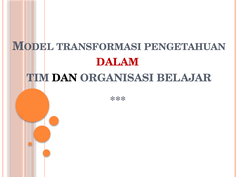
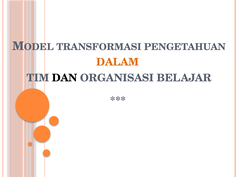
DALAM colour: red -> orange
